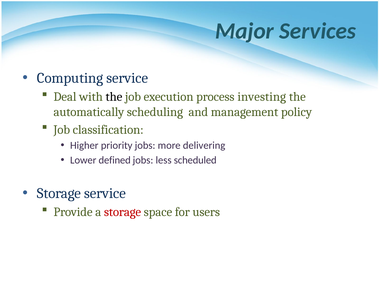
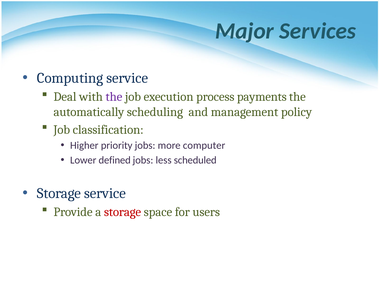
the at (114, 97) colour: black -> purple
investing: investing -> payments
delivering: delivering -> computer
